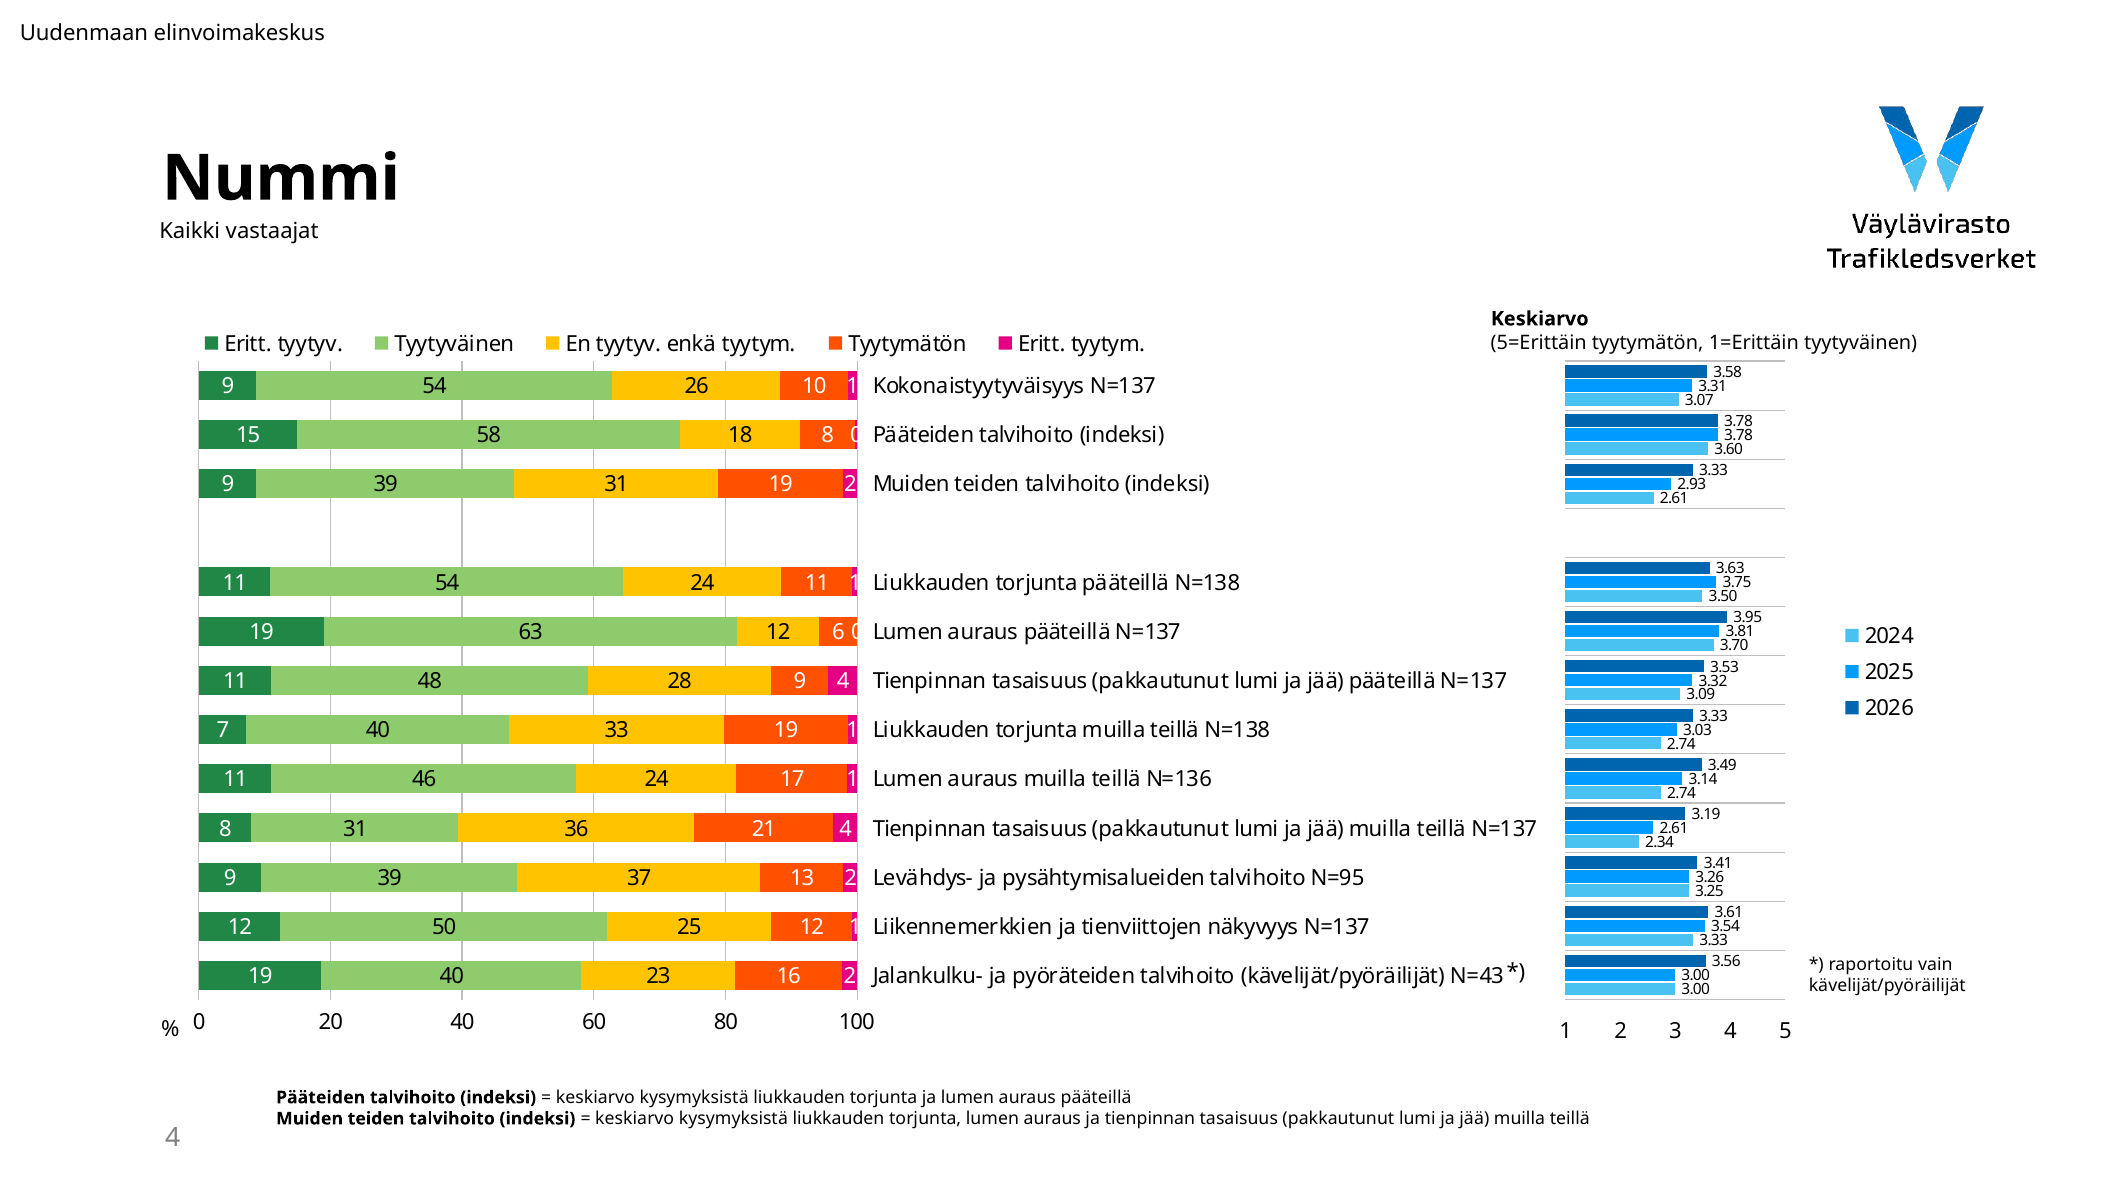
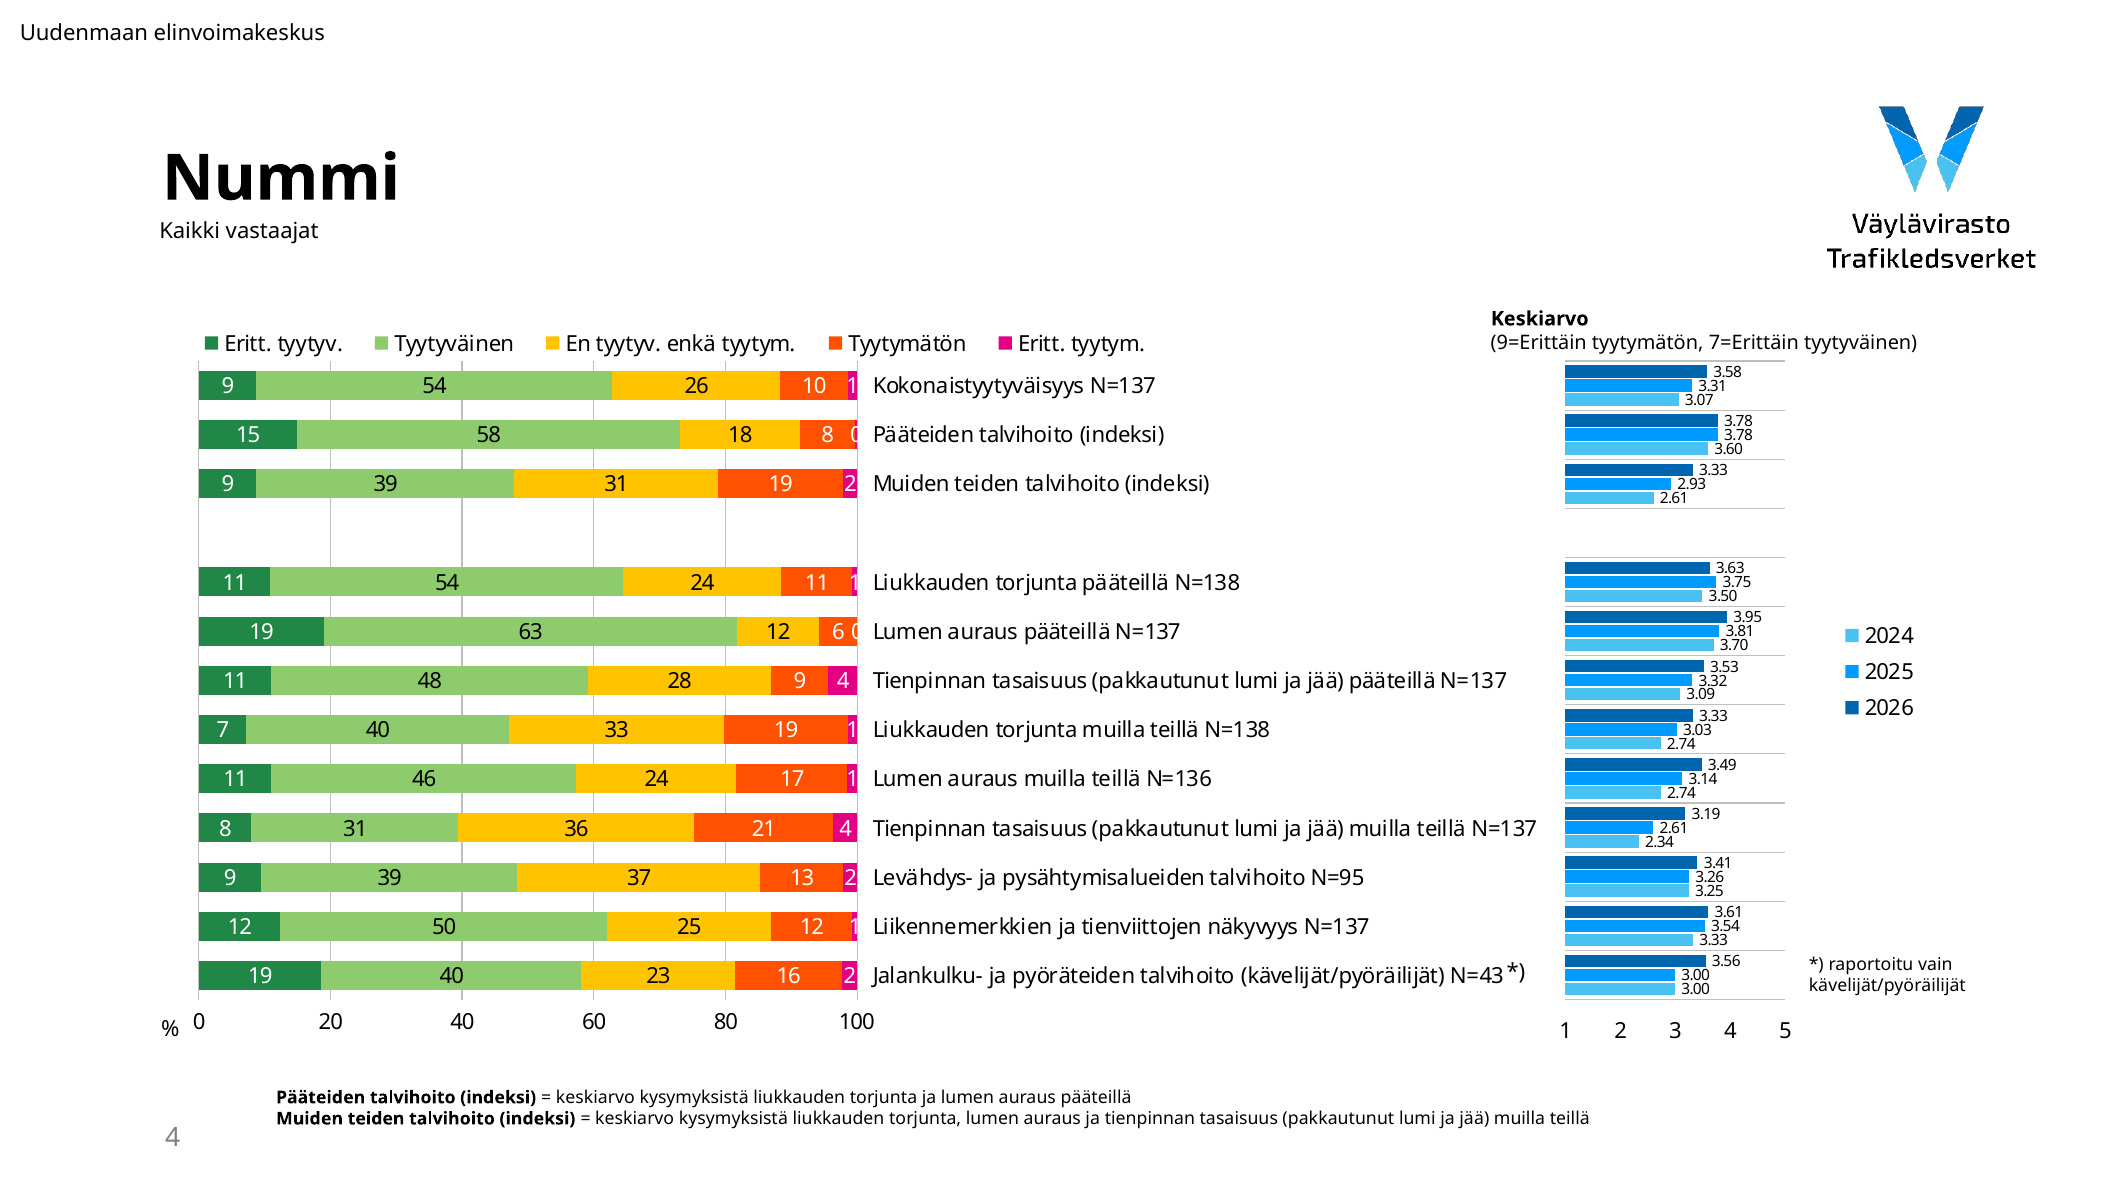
5=Erittäin: 5=Erittäin -> 9=Erittäin
1=Erittäin: 1=Erittäin -> 7=Erittäin
